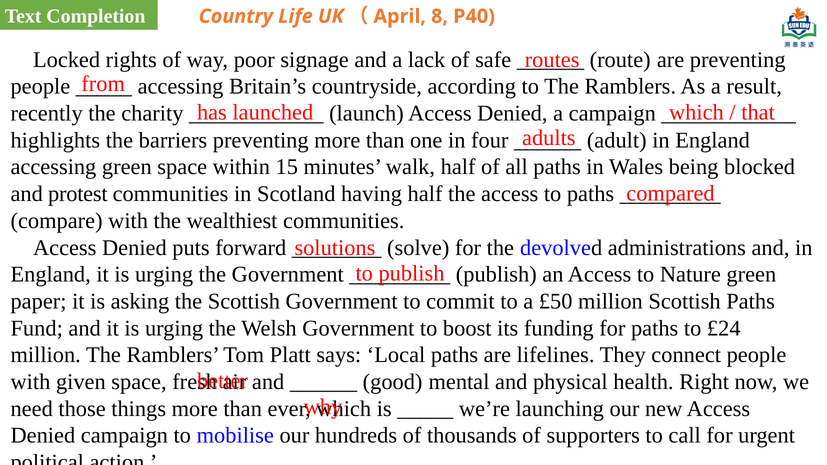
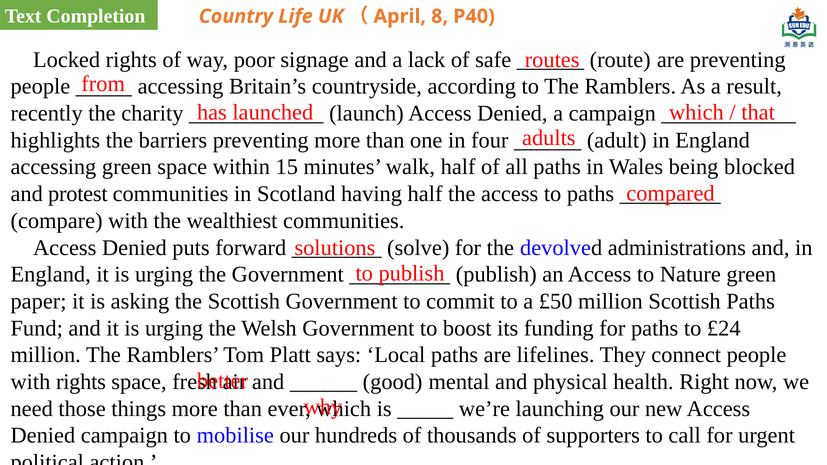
with given: given -> rights
